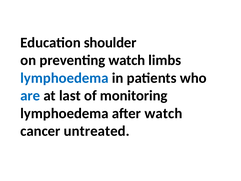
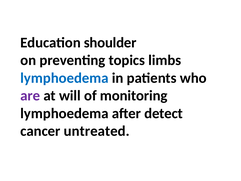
preventing watch: watch -> topics
are colour: blue -> purple
last: last -> will
after watch: watch -> detect
